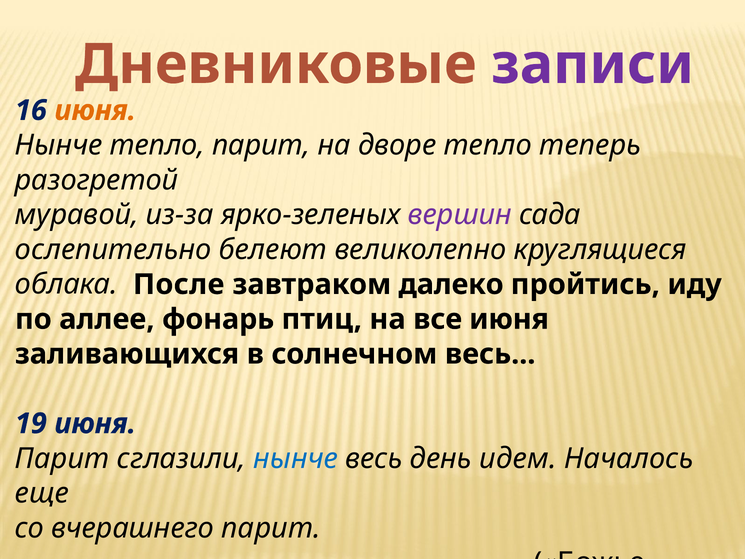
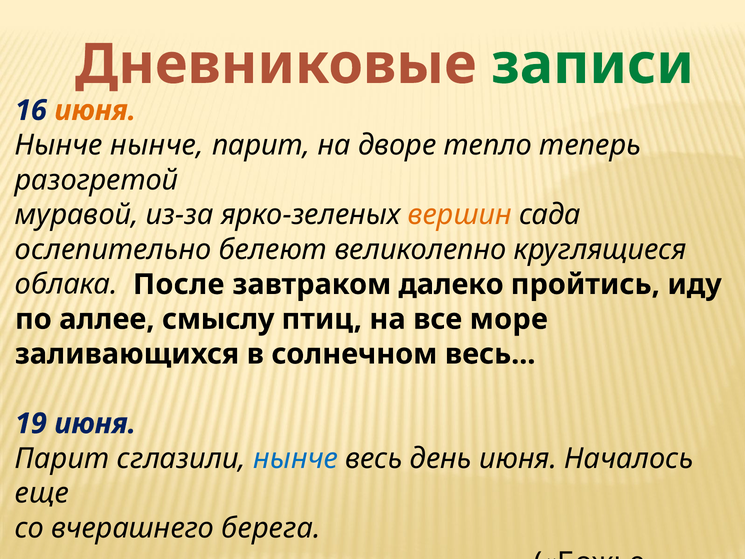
записи colour: purple -> green
Нынче тепло: тепло -> нынче
вершин colour: purple -> orange
фонарь: фонарь -> смыслу
все июня: июня -> море
день идем: идем -> июня
вчерашнего парит: парит -> берега
